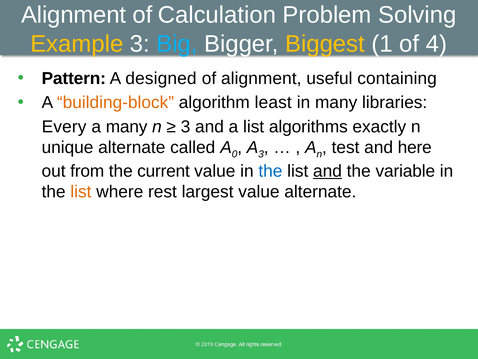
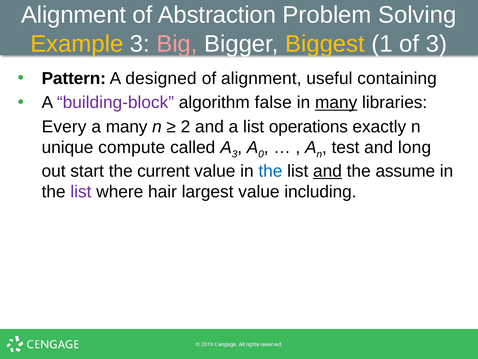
Calculation: Calculation -> Abstraction
Big colour: light blue -> pink
of 4: 4 -> 3
building-block colour: orange -> purple
least: least -> false
many at (336, 102) underline: none -> present
3 at (185, 127): 3 -> 2
algorithms: algorithms -> operations
unique alternate: alternate -> compute
A 0: 0 -> 3
A 3: 3 -> 0
here: here -> long
from: from -> start
variable: variable -> assume
list at (81, 192) colour: orange -> purple
rest: rest -> hair
value alternate: alternate -> including
